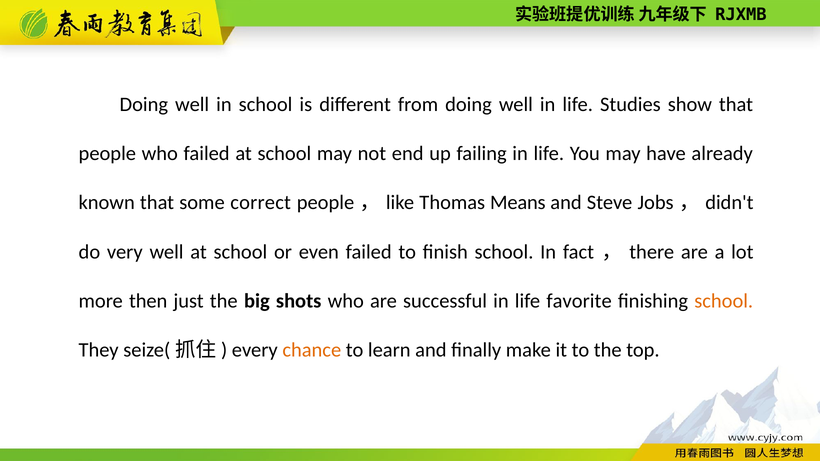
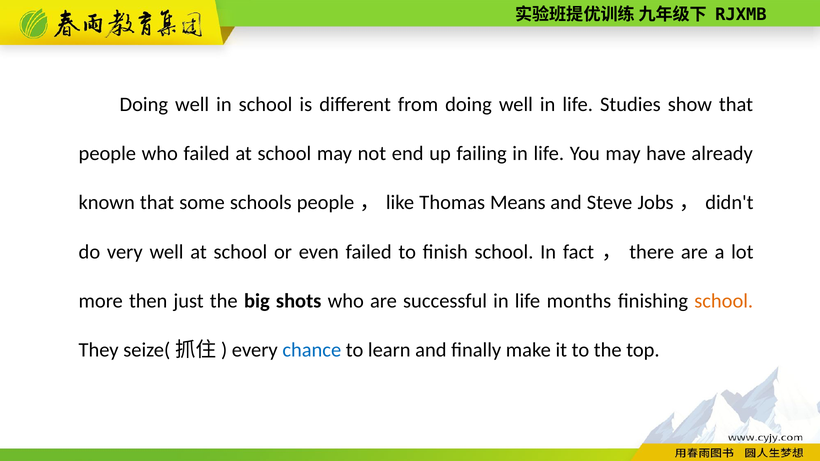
correct: correct -> schools
favorite: favorite -> months
chance colour: orange -> blue
